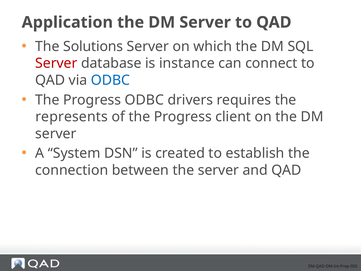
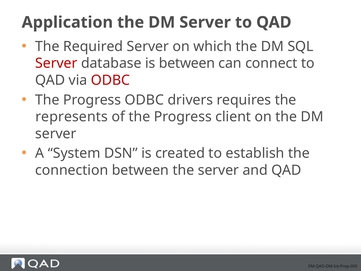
Solutions: Solutions -> Required
is instance: instance -> between
ODBC at (111, 80) colour: blue -> red
